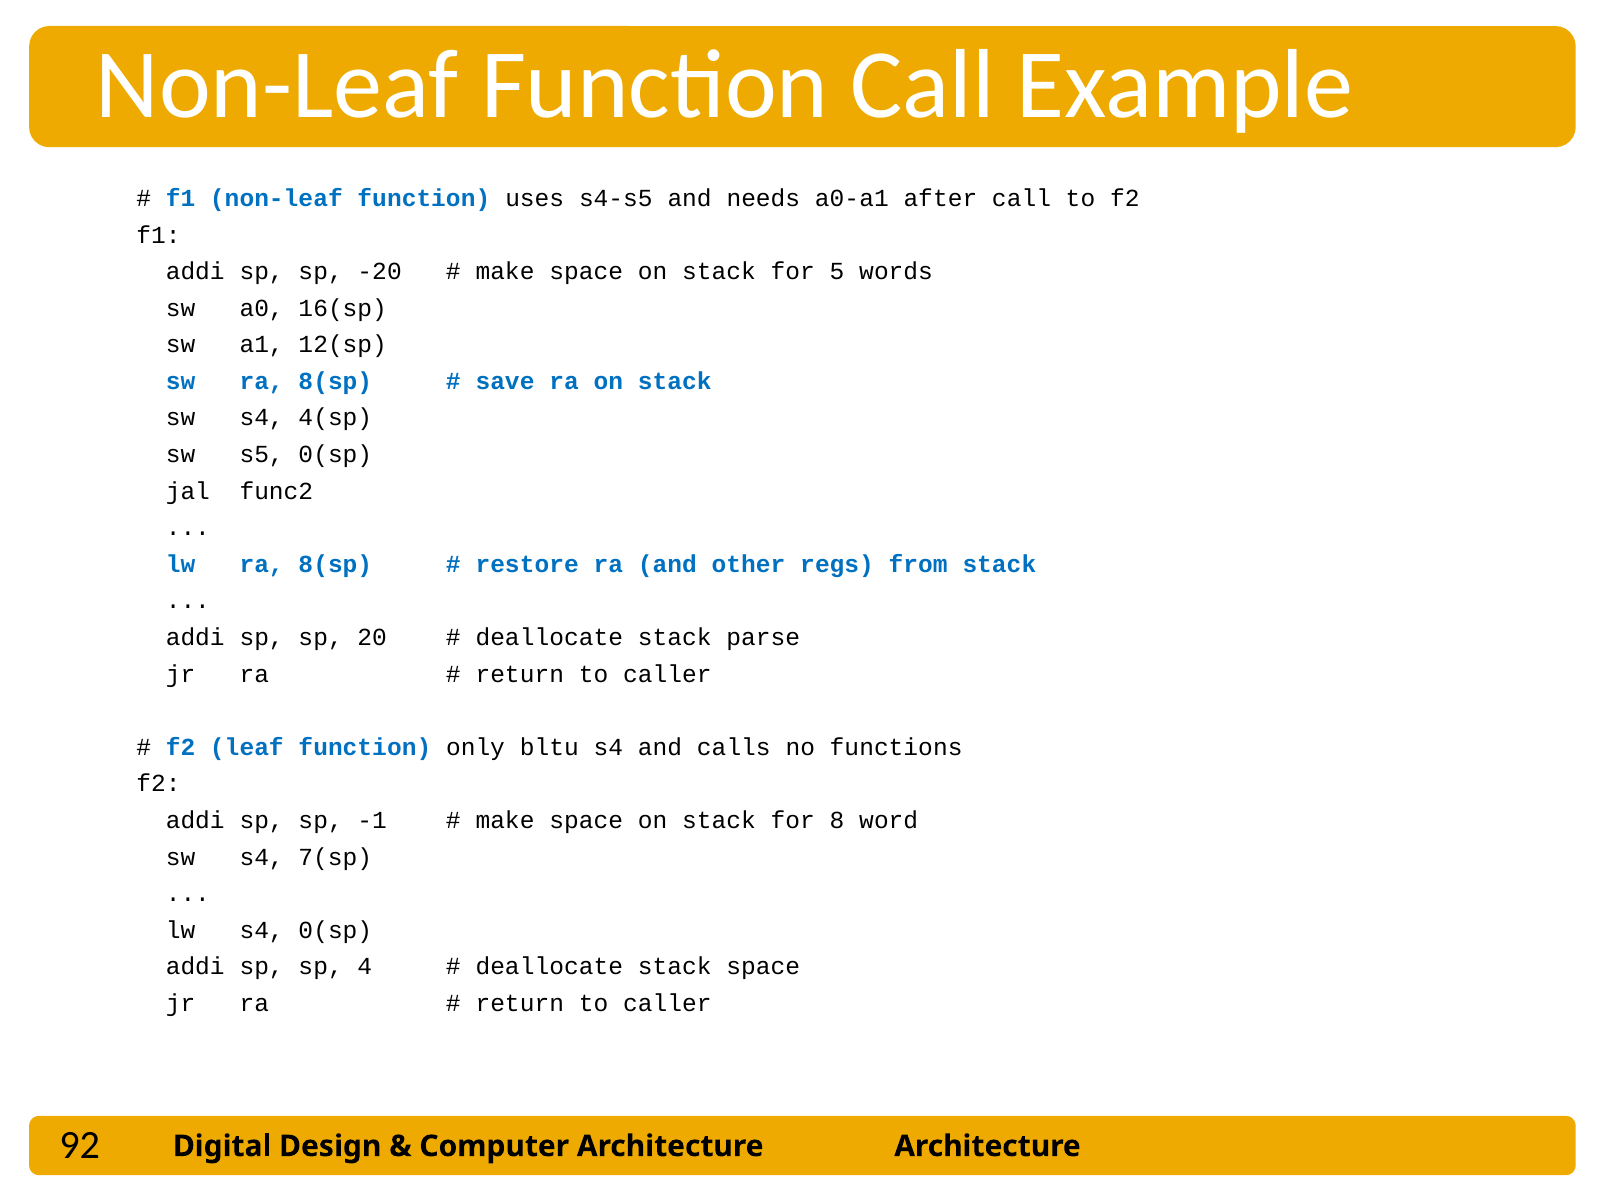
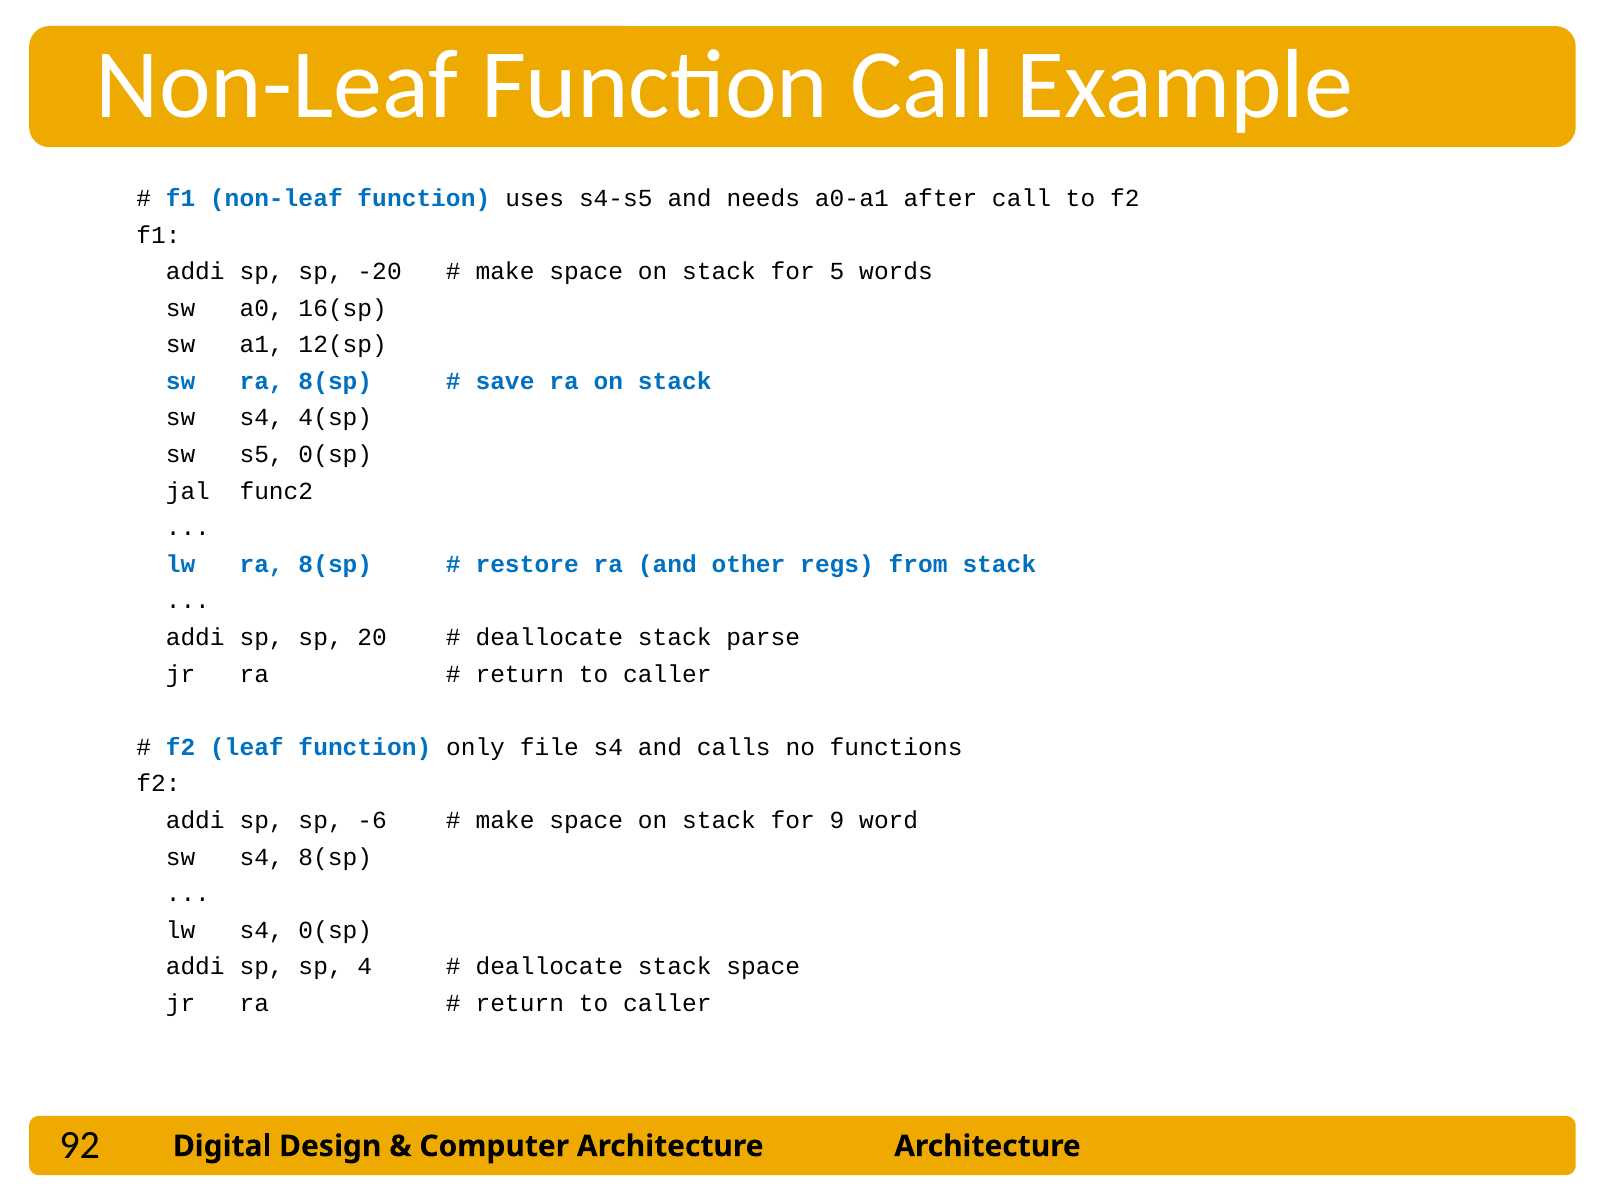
bltu: bltu -> file
-1: -1 -> -6
8: 8 -> 9
s4 7(sp: 7(sp -> 8(sp
